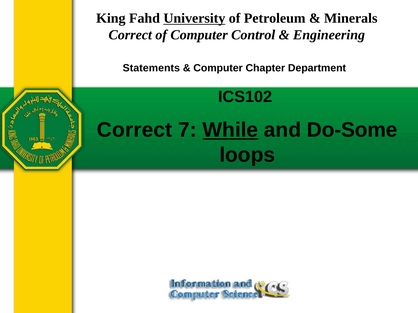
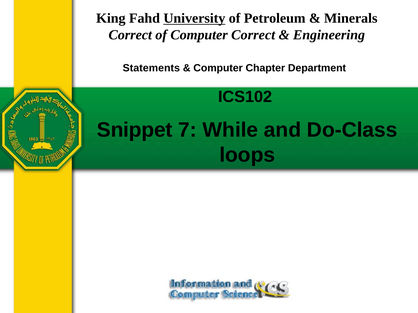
Computer Control: Control -> Correct
Correct at (135, 130): Correct -> Snippet
While underline: present -> none
Do-Some: Do-Some -> Do-Class
